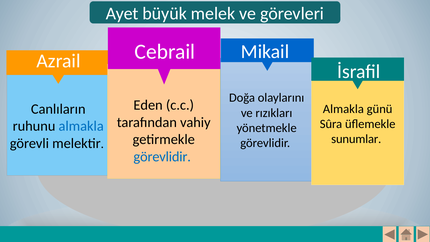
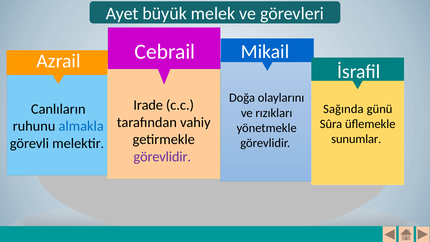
Eden: Eden -> Irade
Almakla at (343, 109): Almakla -> Sağında
görevlidir at (162, 157) colour: blue -> purple
